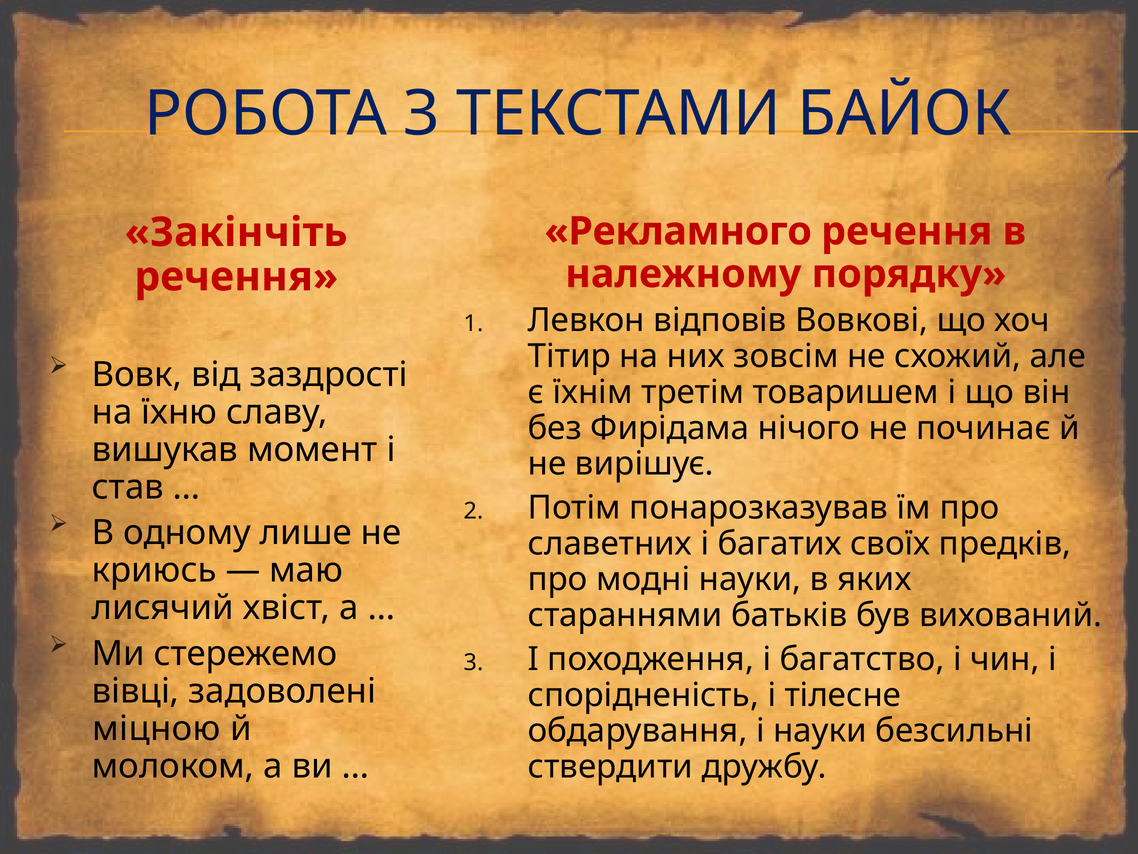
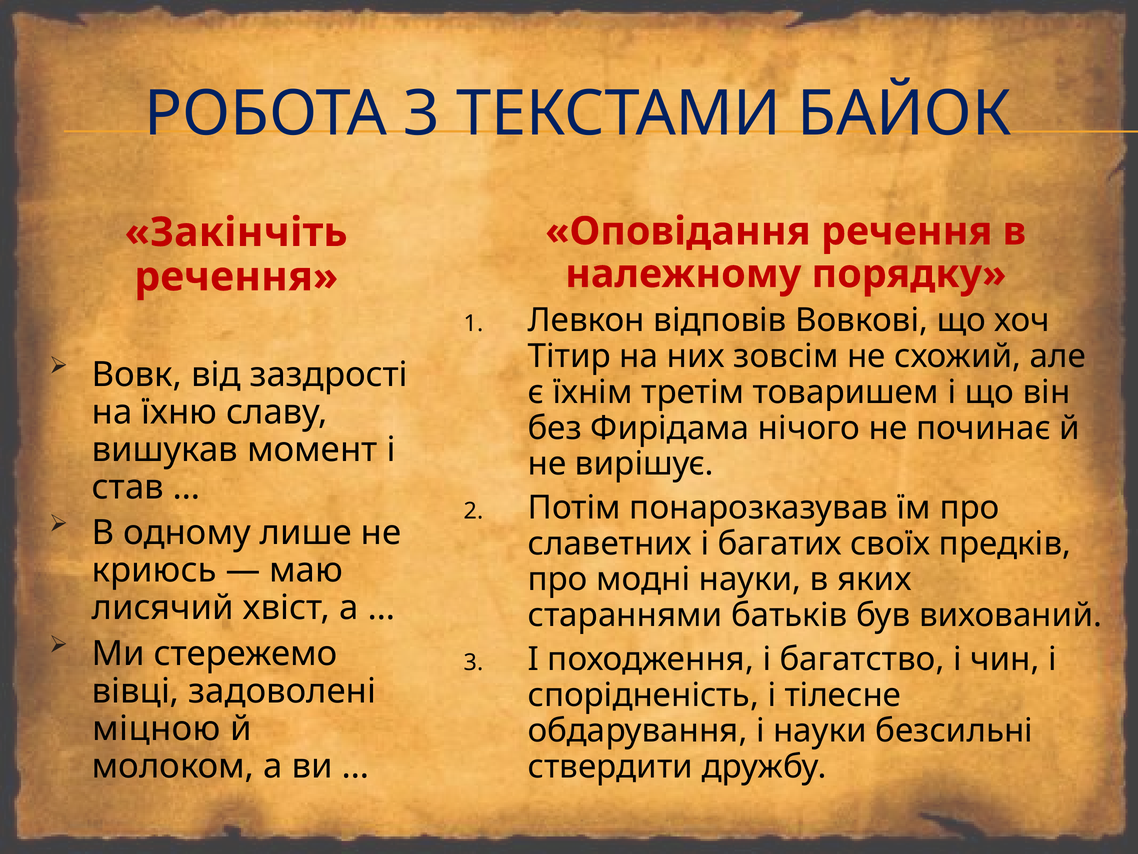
Рекламного: Рекламного -> Оповідання
